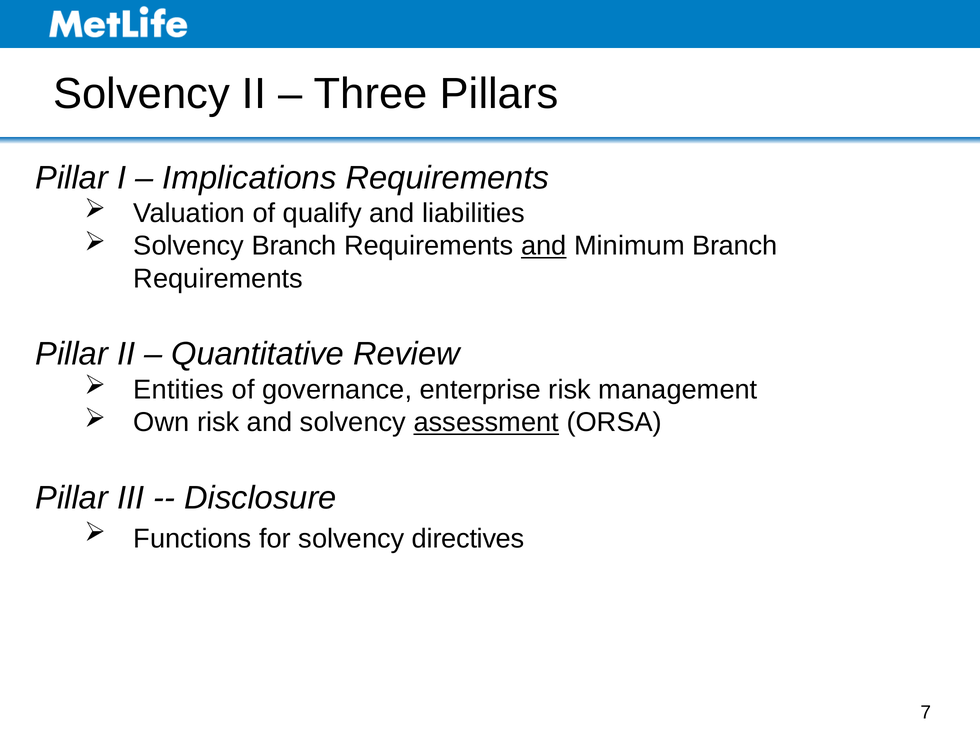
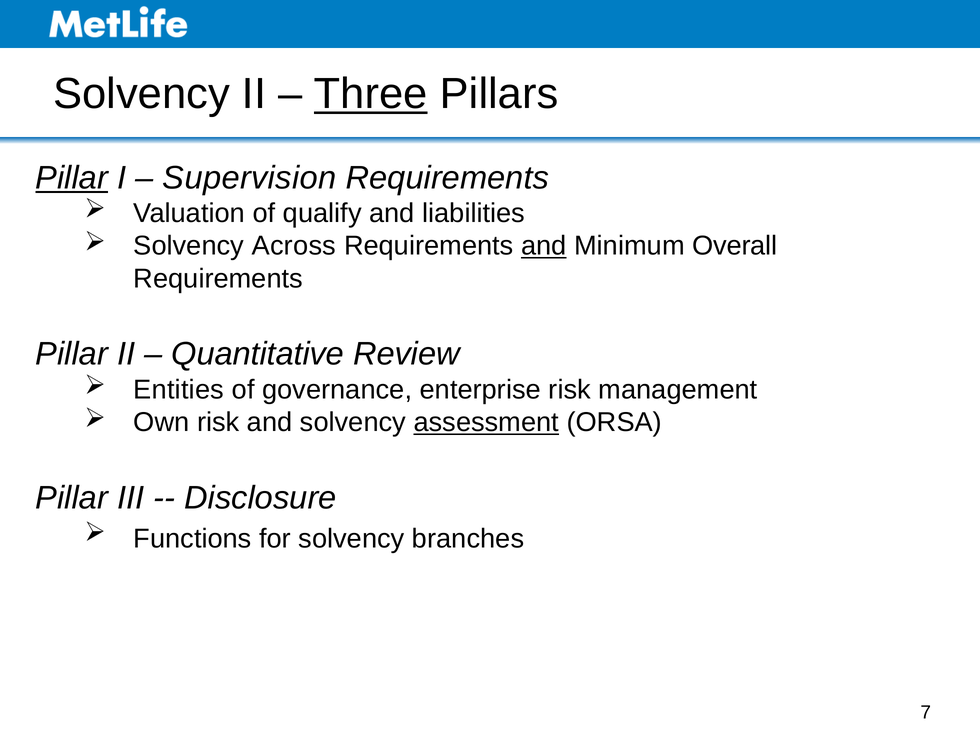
Three underline: none -> present
Pillar at (72, 178) underline: none -> present
Implications: Implications -> Supervision
Solvency Branch: Branch -> Across
Minimum Branch: Branch -> Overall
directives: directives -> branches
